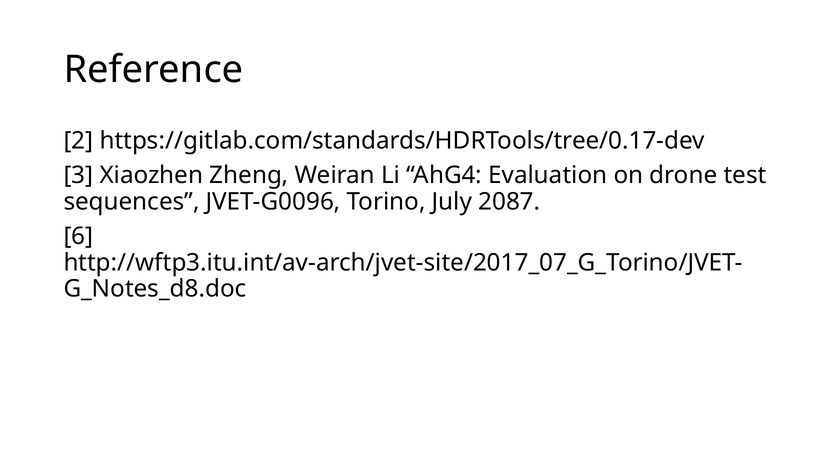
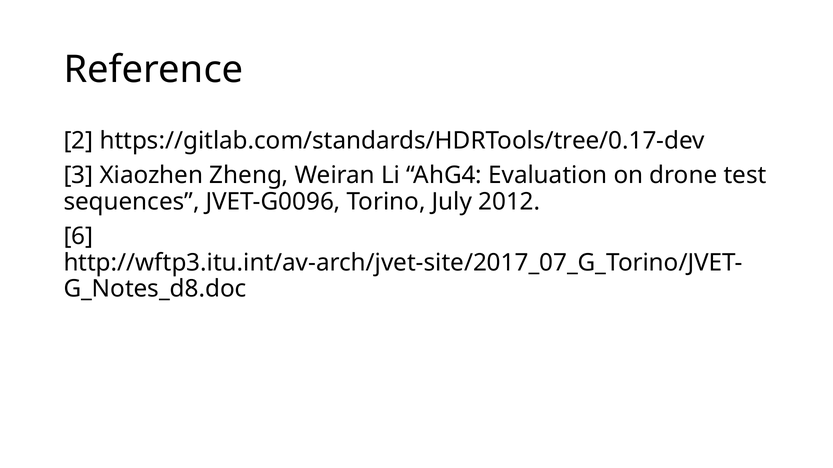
2087: 2087 -> 2012
